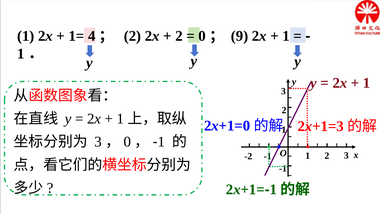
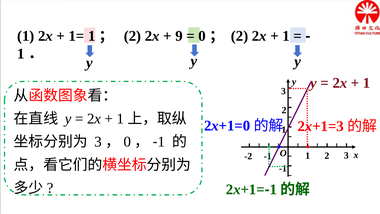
1= 4: 4 -> 1
2 at (179, 36): 2 -> 9
9 at (240, 36): 9 -> 2
